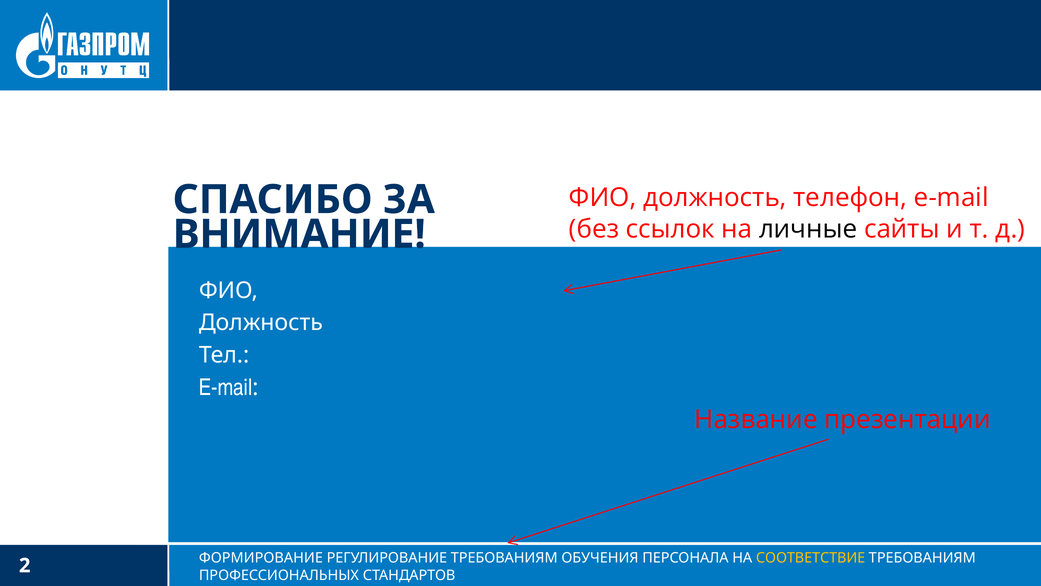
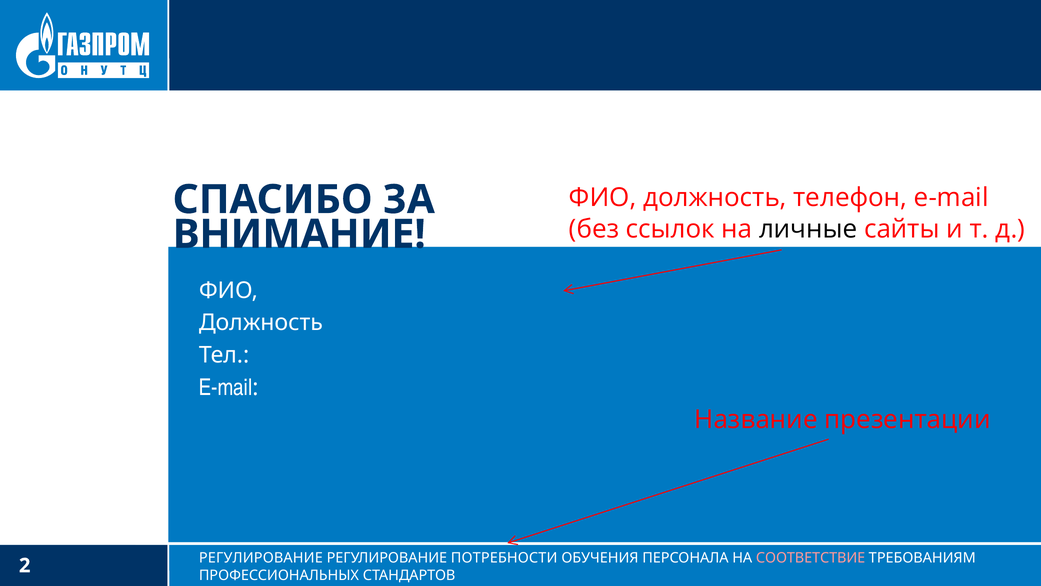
ФОРМИРОВАНИЕ at (261, 558): ФОРМИРОВАНИЕ -> РЕГУЛИРОВАНИЕ
РЕГУЛИРОВАНИЕ ТРЕБОВАНИЯМ: ТРЕБОВАНИЯМ -> ПОТРЕБНОСТИ
СООТВЕТСТВИЕ colour: yellow -> pink
